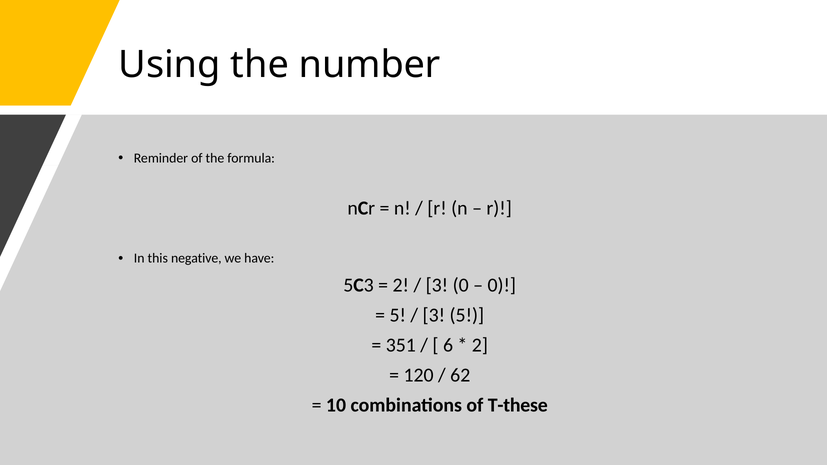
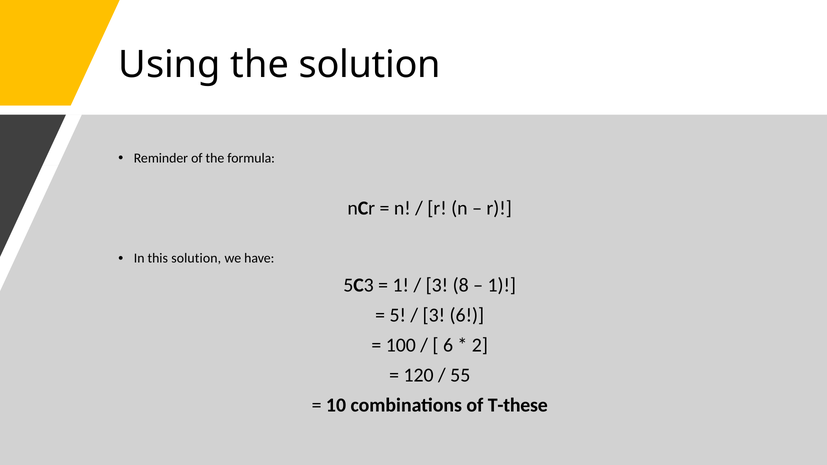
the number: number -> solution
this negative: negative -> solution
2 at (401, 285): 2 -> 1
3 0: 0 -> 8
0 at (502, 285): 0 -> 1
3 5: 5 -> 6
351: 351 -> 100
62: 62 -> 55
